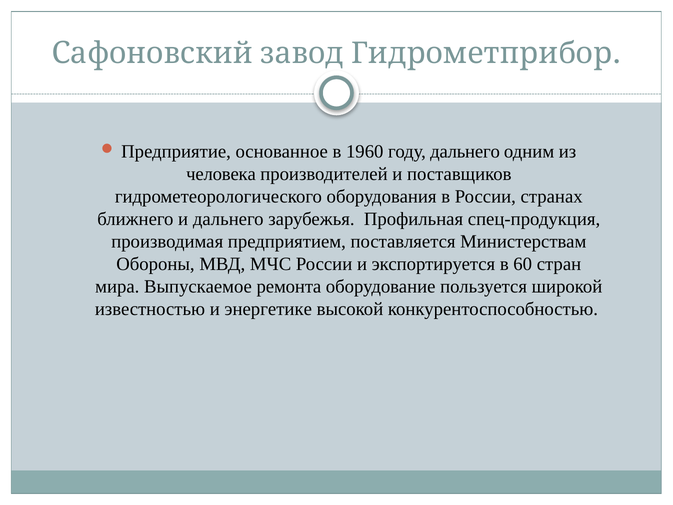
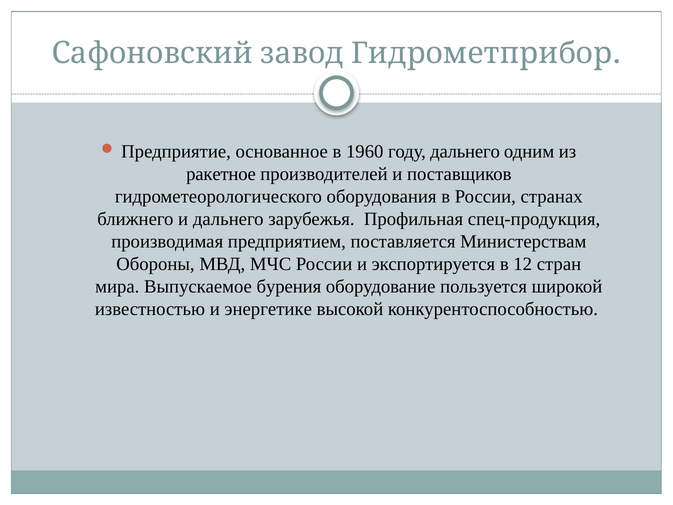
человека: человека -> ракетное
60: 60 -> 12
ремонта: ремонта -> бурения
